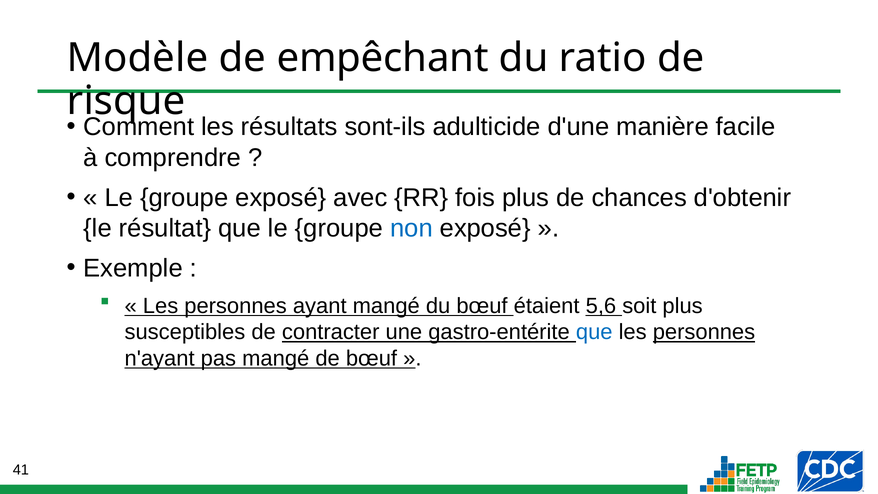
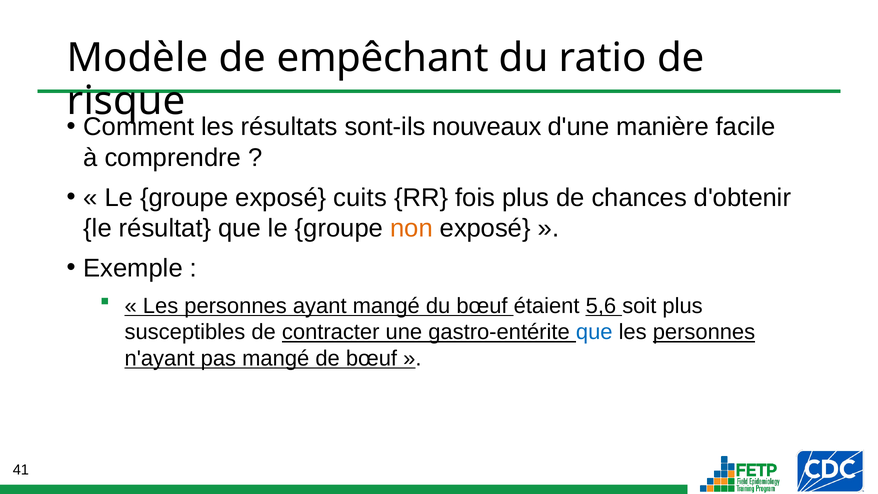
adulticide: adulticide -> nouveaux
avec: avec -> cuits
non colour: blue -> orange
